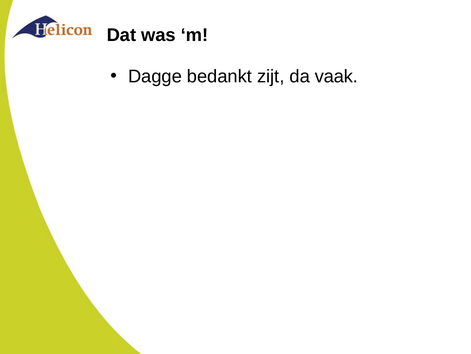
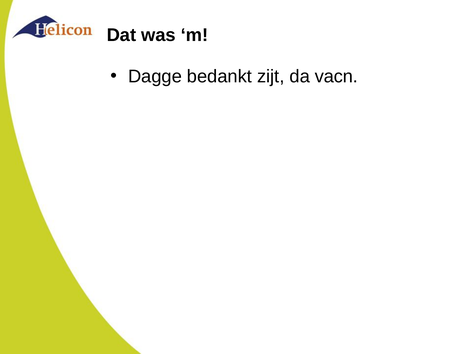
vaak: vaak -> vacn
